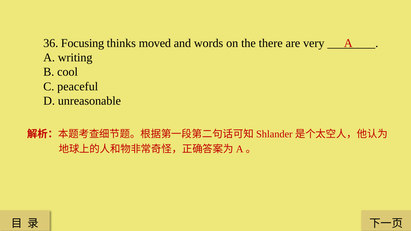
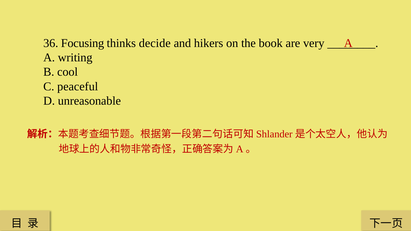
moved: moved -> decide
words: words -> hikers
there: there -> book
